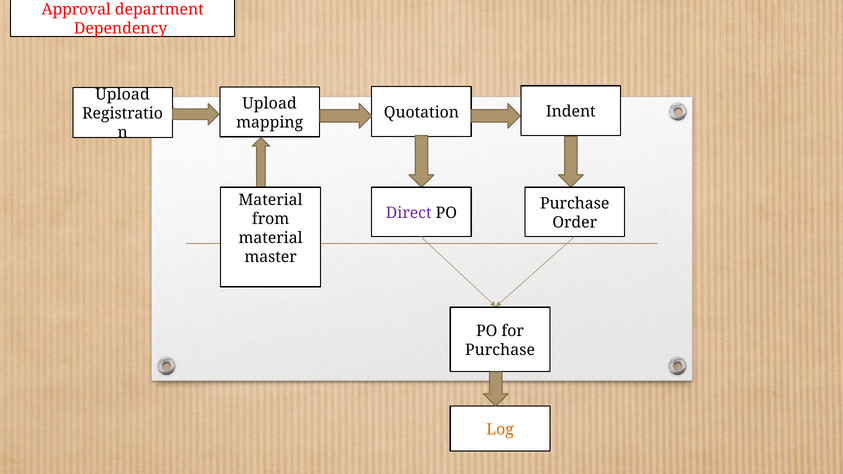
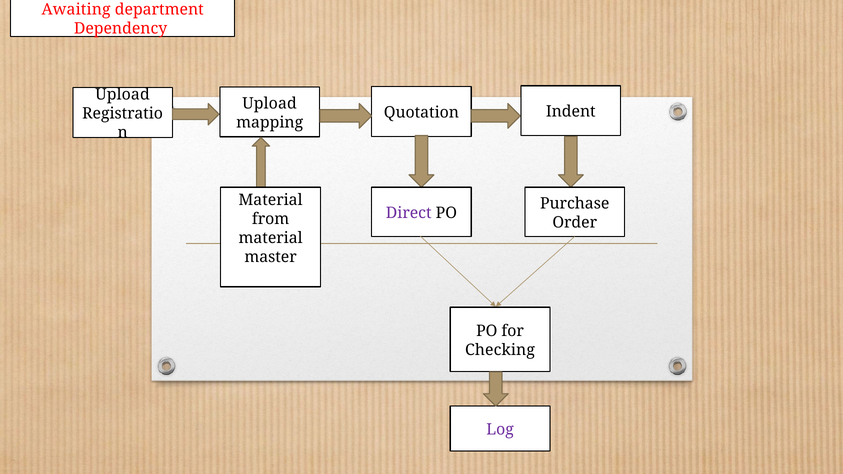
Approval: Approval -> Awaiting
Purchase at (500, 350): Purchase -> Checking
Log colour: orange -> purple
